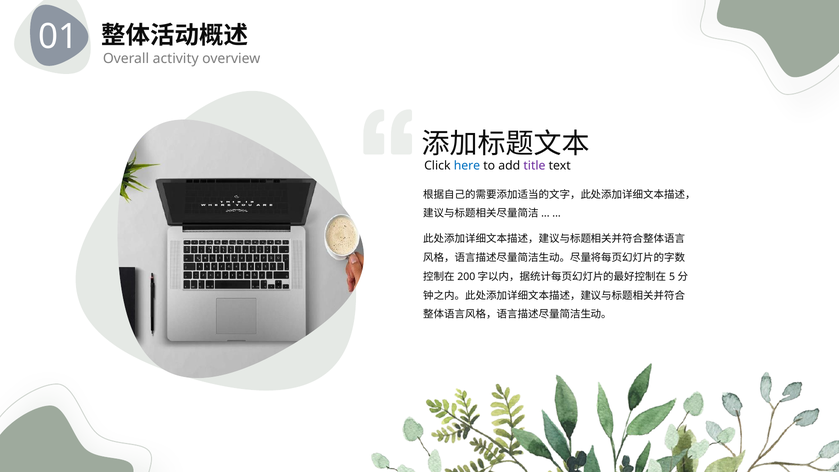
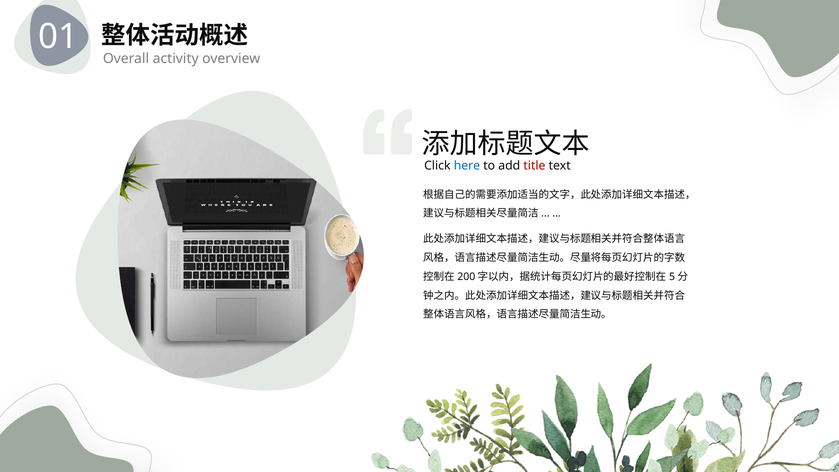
title colour: purple -> red
